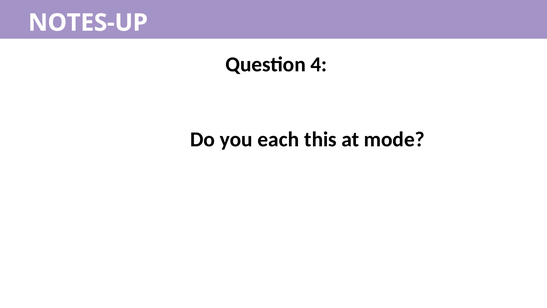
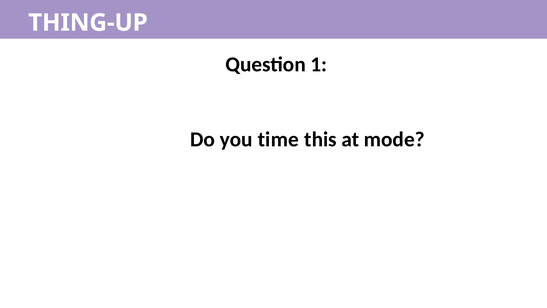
NOTES-UP: NOTES-UP -> THING-UP
4: 4 -> 1
each: each -> time
